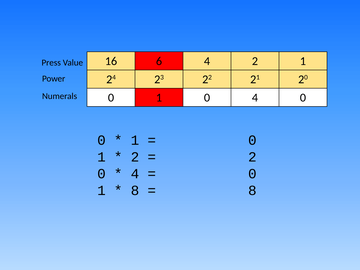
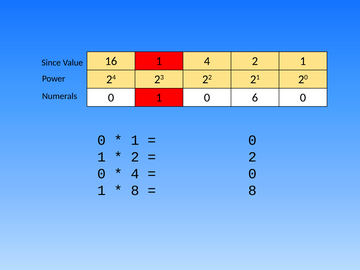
16 6: 6 -> 1
Press: Press -> Since
0 4: 4 -> 6
